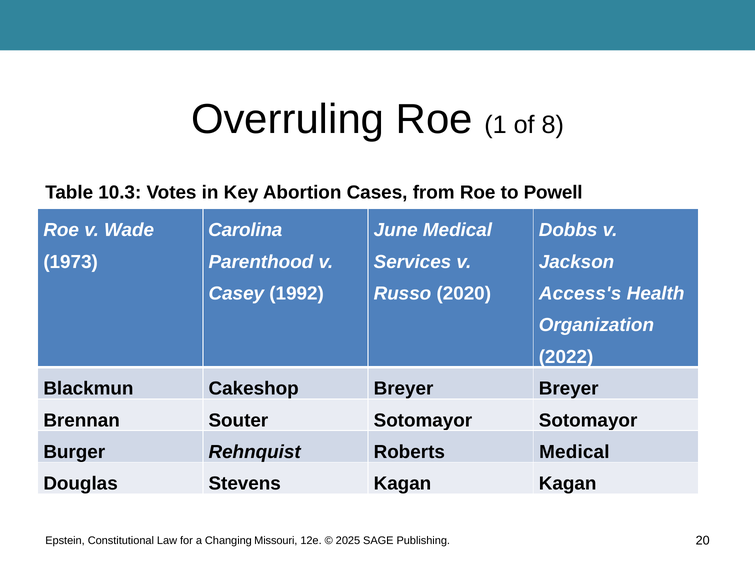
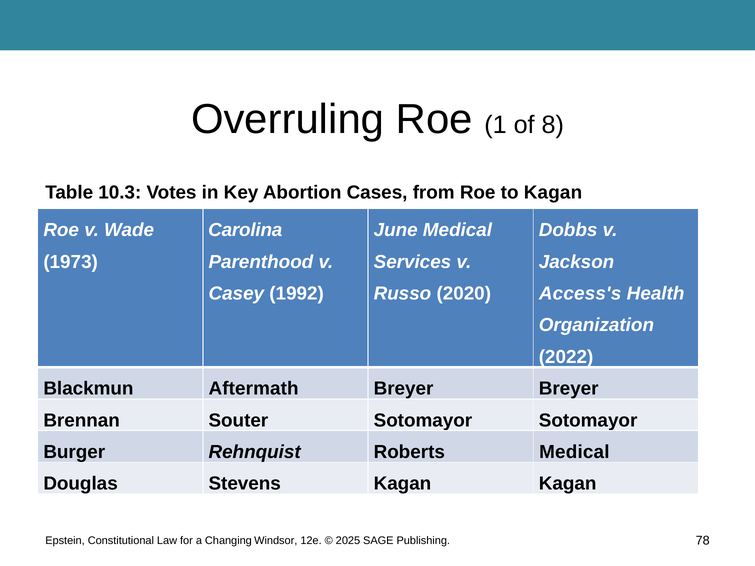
to Powell: Powell -> Kagan
Cakeshop: Cakeshop -> Aftermath
Missouri: Missouri -> Windsor
20: 20 -> 78
